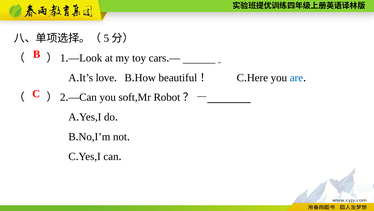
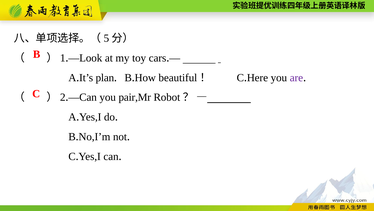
love: love -> plan
are colour: blue -> purple
soft,Mr: soft,Mr -> pair,Mr
